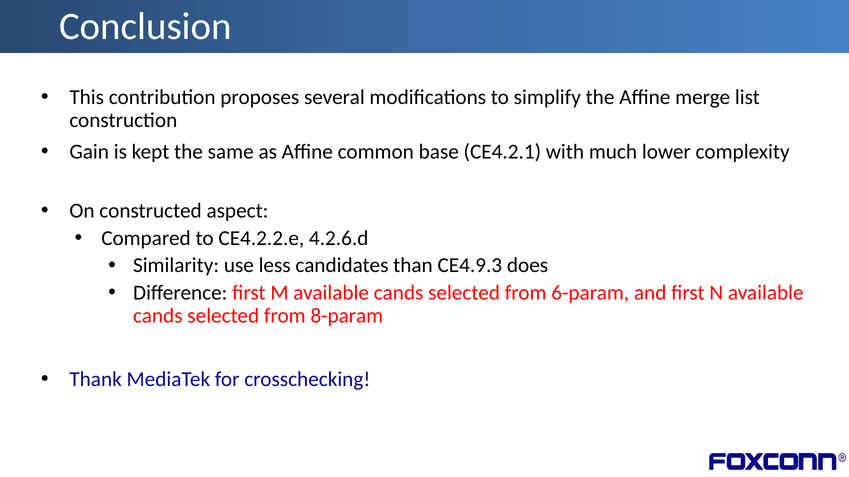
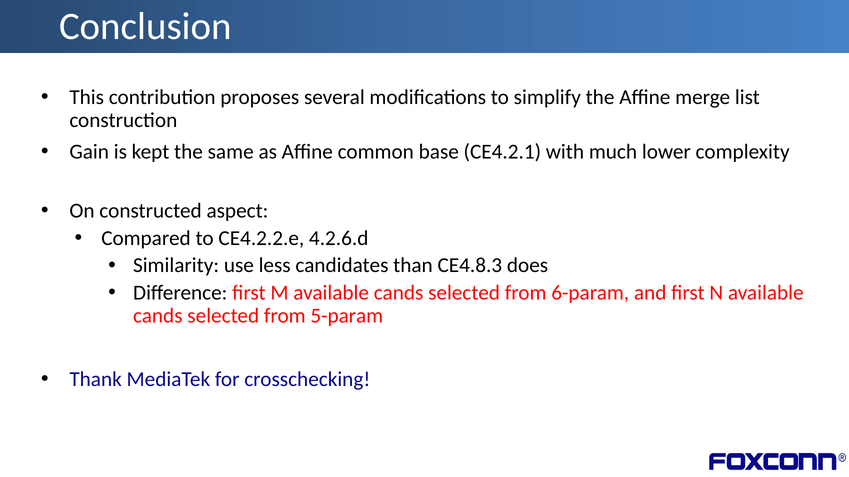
CE4.9.3: CE4.9.3 -> CE4.8.3
8-param: 8-param -> 5-param
